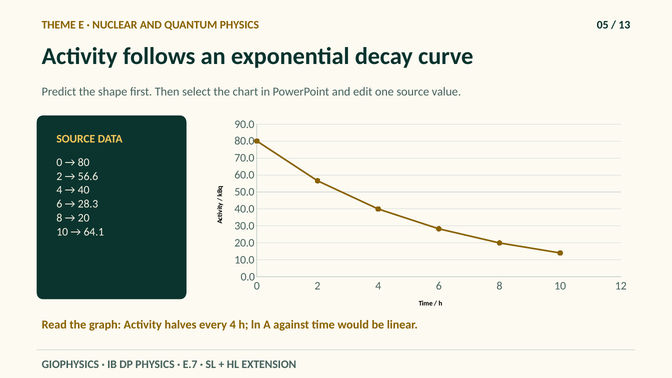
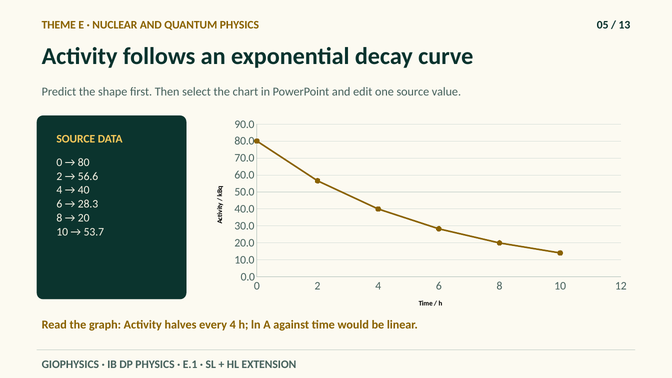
64.1: 64.1 -> 53.7
E.7: E.7 -> E.1
